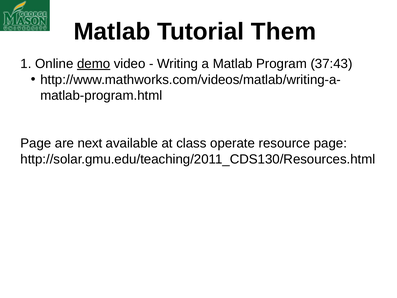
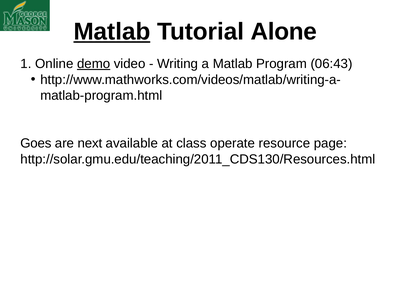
Matlab at (112, 31) underline: none -> present
Them: Them -> Alone
37:43: 37:43 -> 06:43
Page at (36, 143): Page -> Goes
